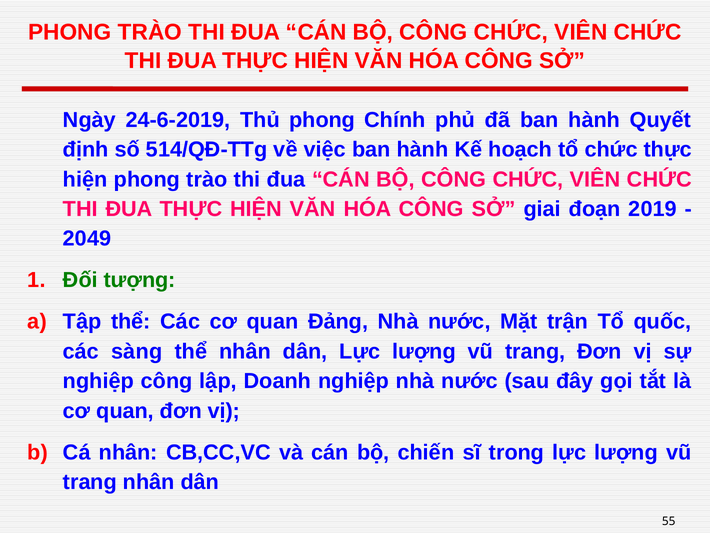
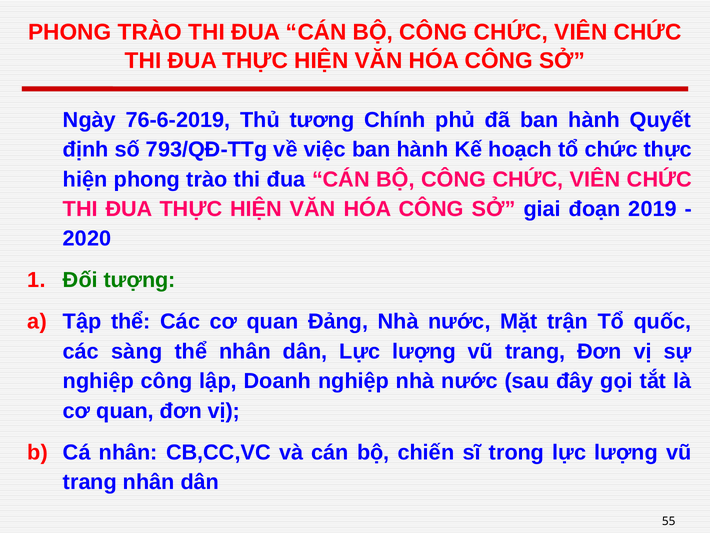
24-6-2019: 24-6-2019 -> 76-6-2019
Thủ phong: phong -> tương
514/QĐ-TTg: 514/QĐ-TTg -> 793/QĐ-TTg
2049: 2049 -> 2020
